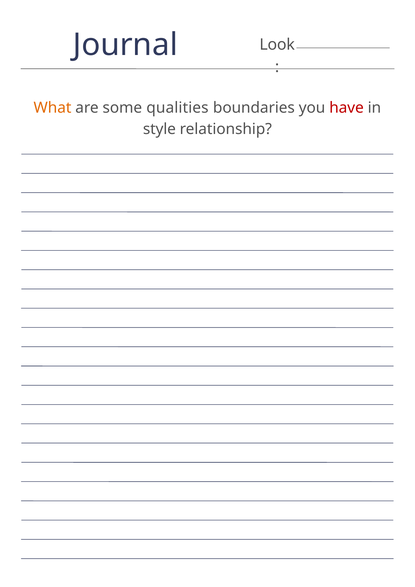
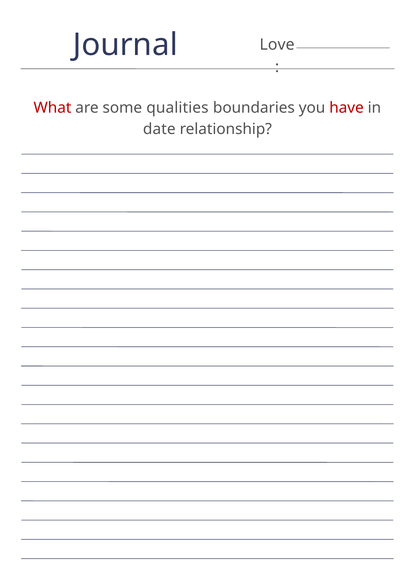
Look: Look -> Love
What colour: orange -> red
style: style -> date
